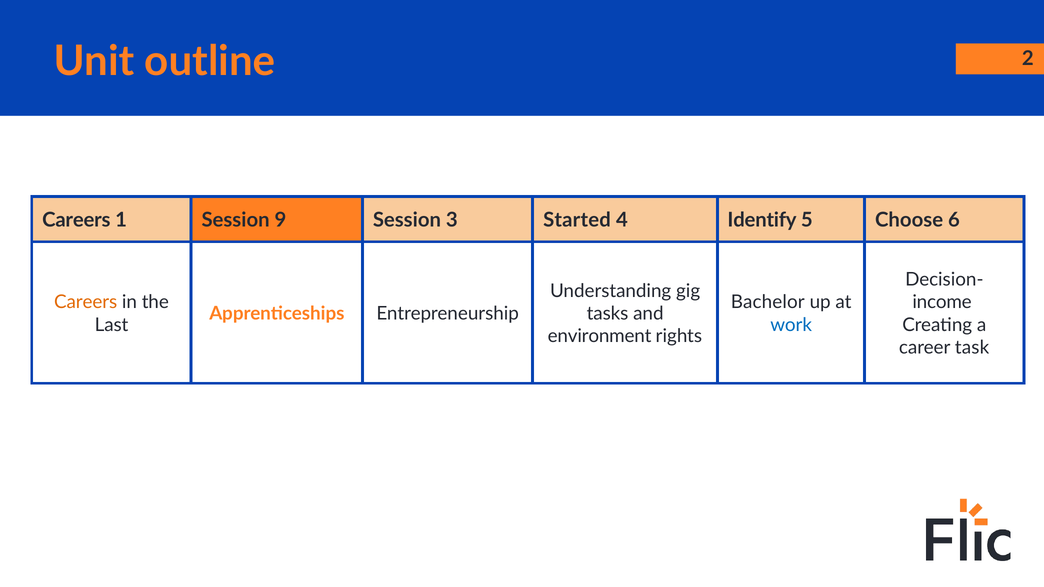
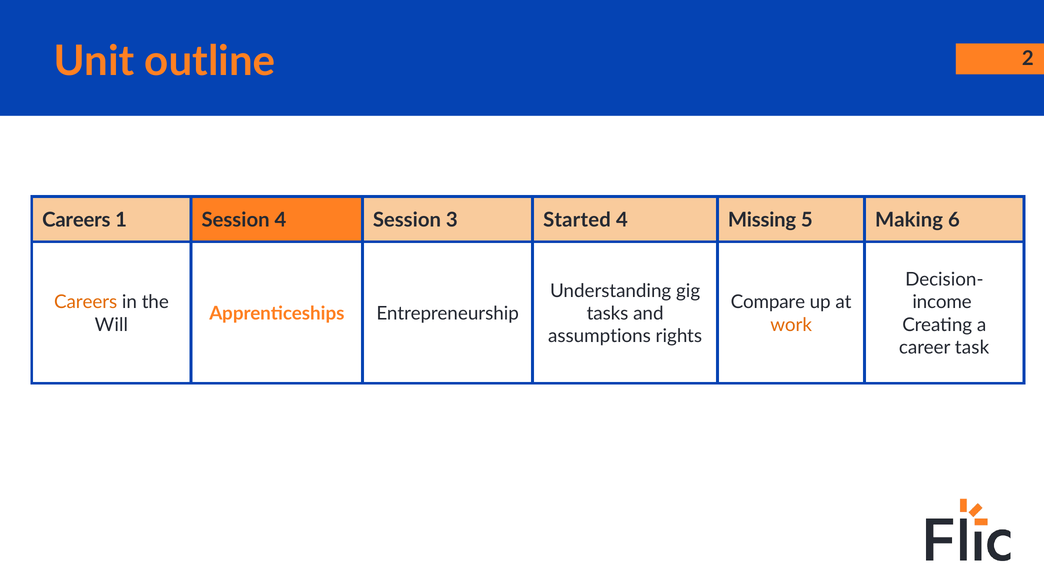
Session 9: 9 -> 4
Identify: Identify -> Missing
Choose: Choose -> Making
Bachelor: Bachelor -> Compare
Last: Last -> Will
work colour: blue -> orange
environment: environment -> assumptions
